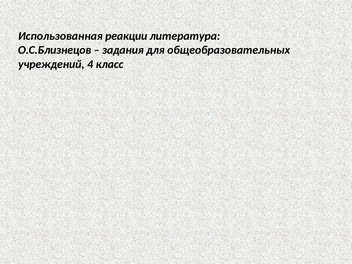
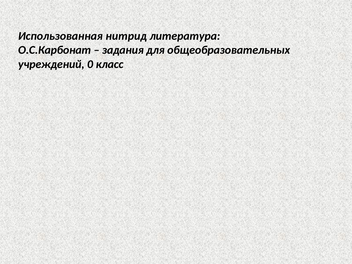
реакции: реакции -> нитрид
О.С.Близнецов: О.С.Близнецов -> О.С.Карбонат
4: 4 -> 0
